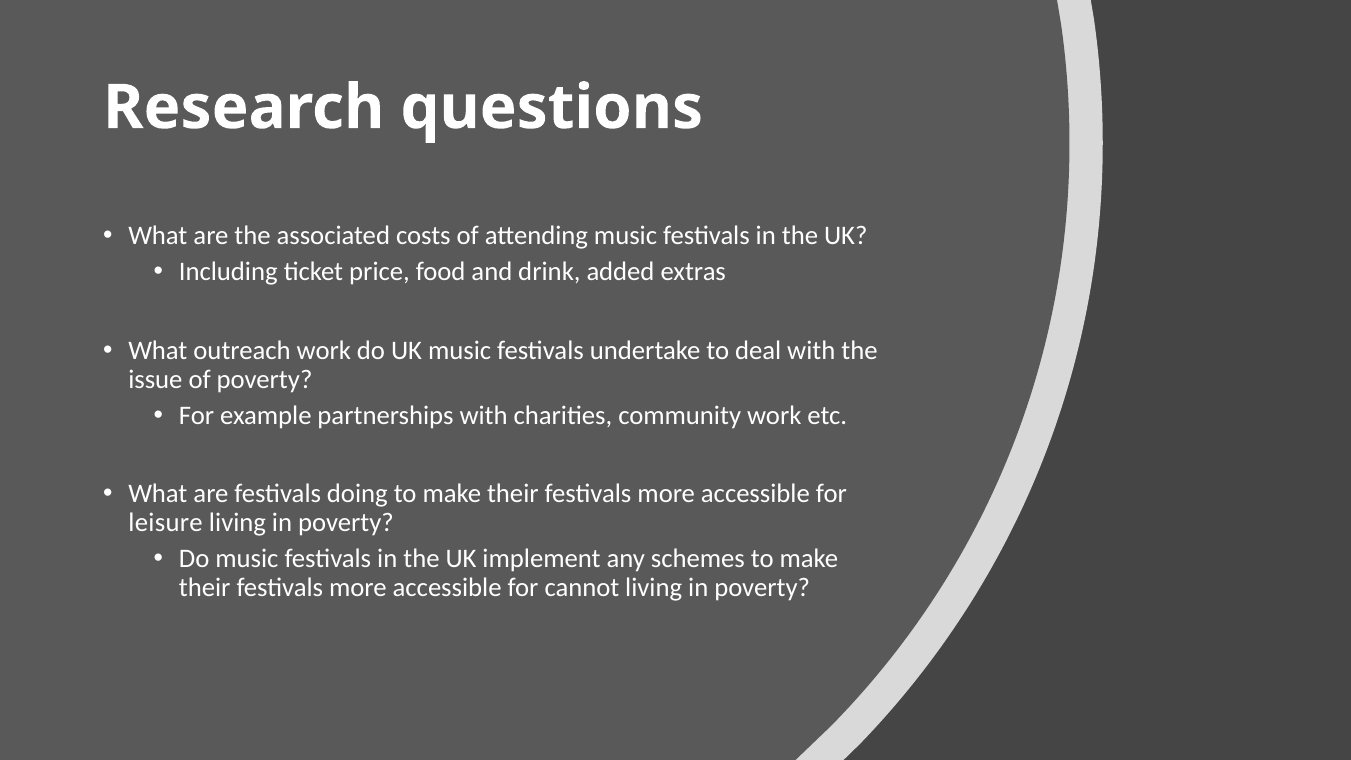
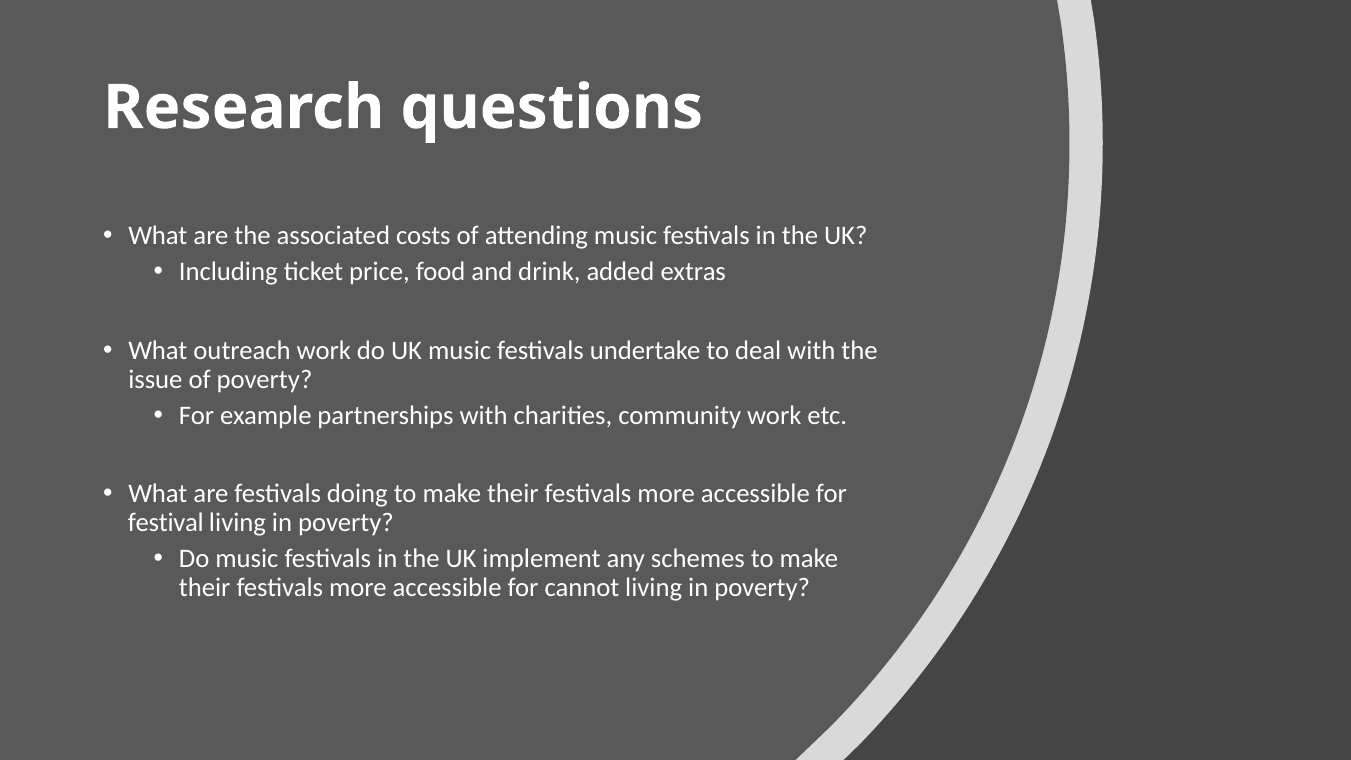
leisure: leisure -> festival
